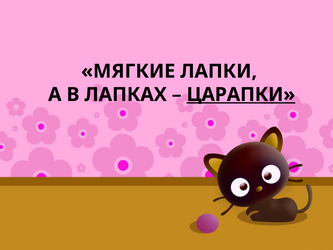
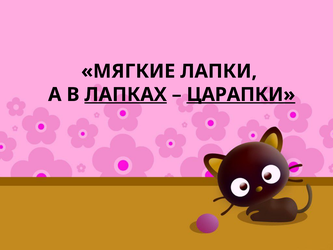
ЛАПКАХ underline: none -> present
